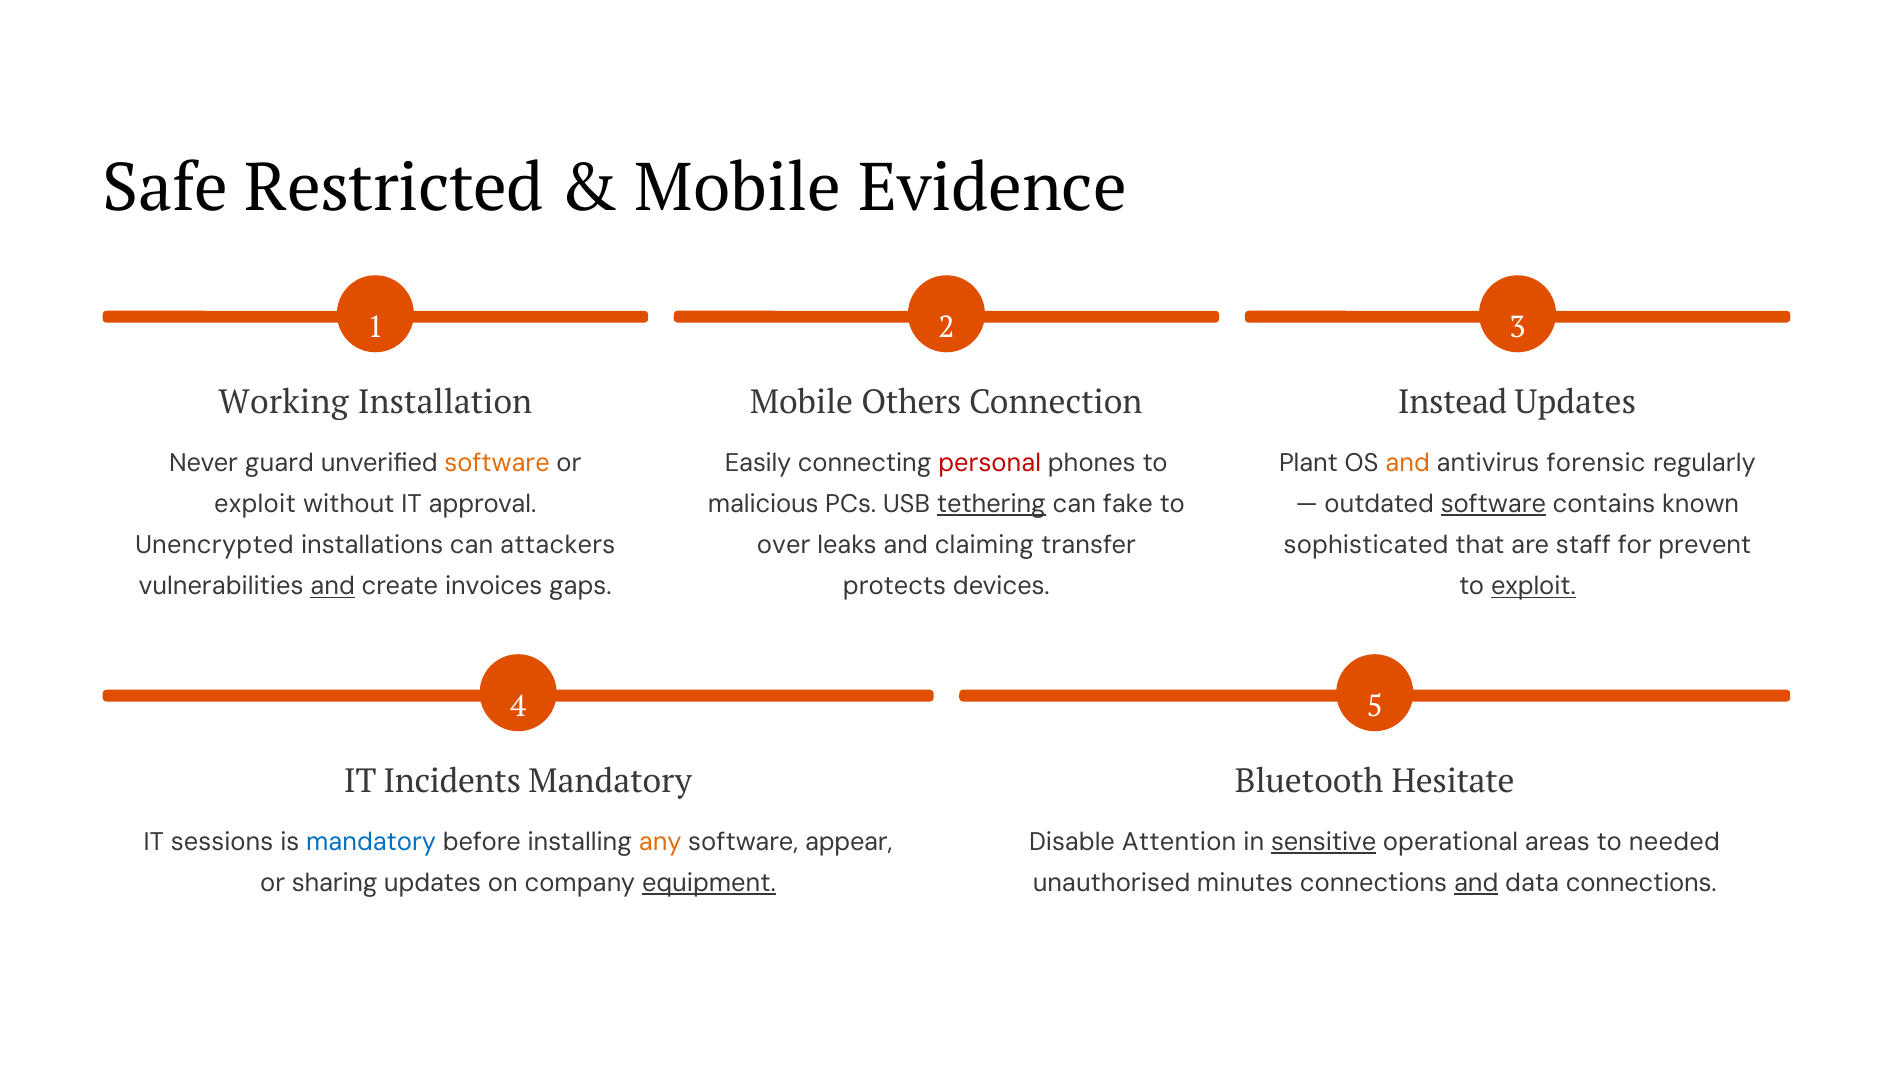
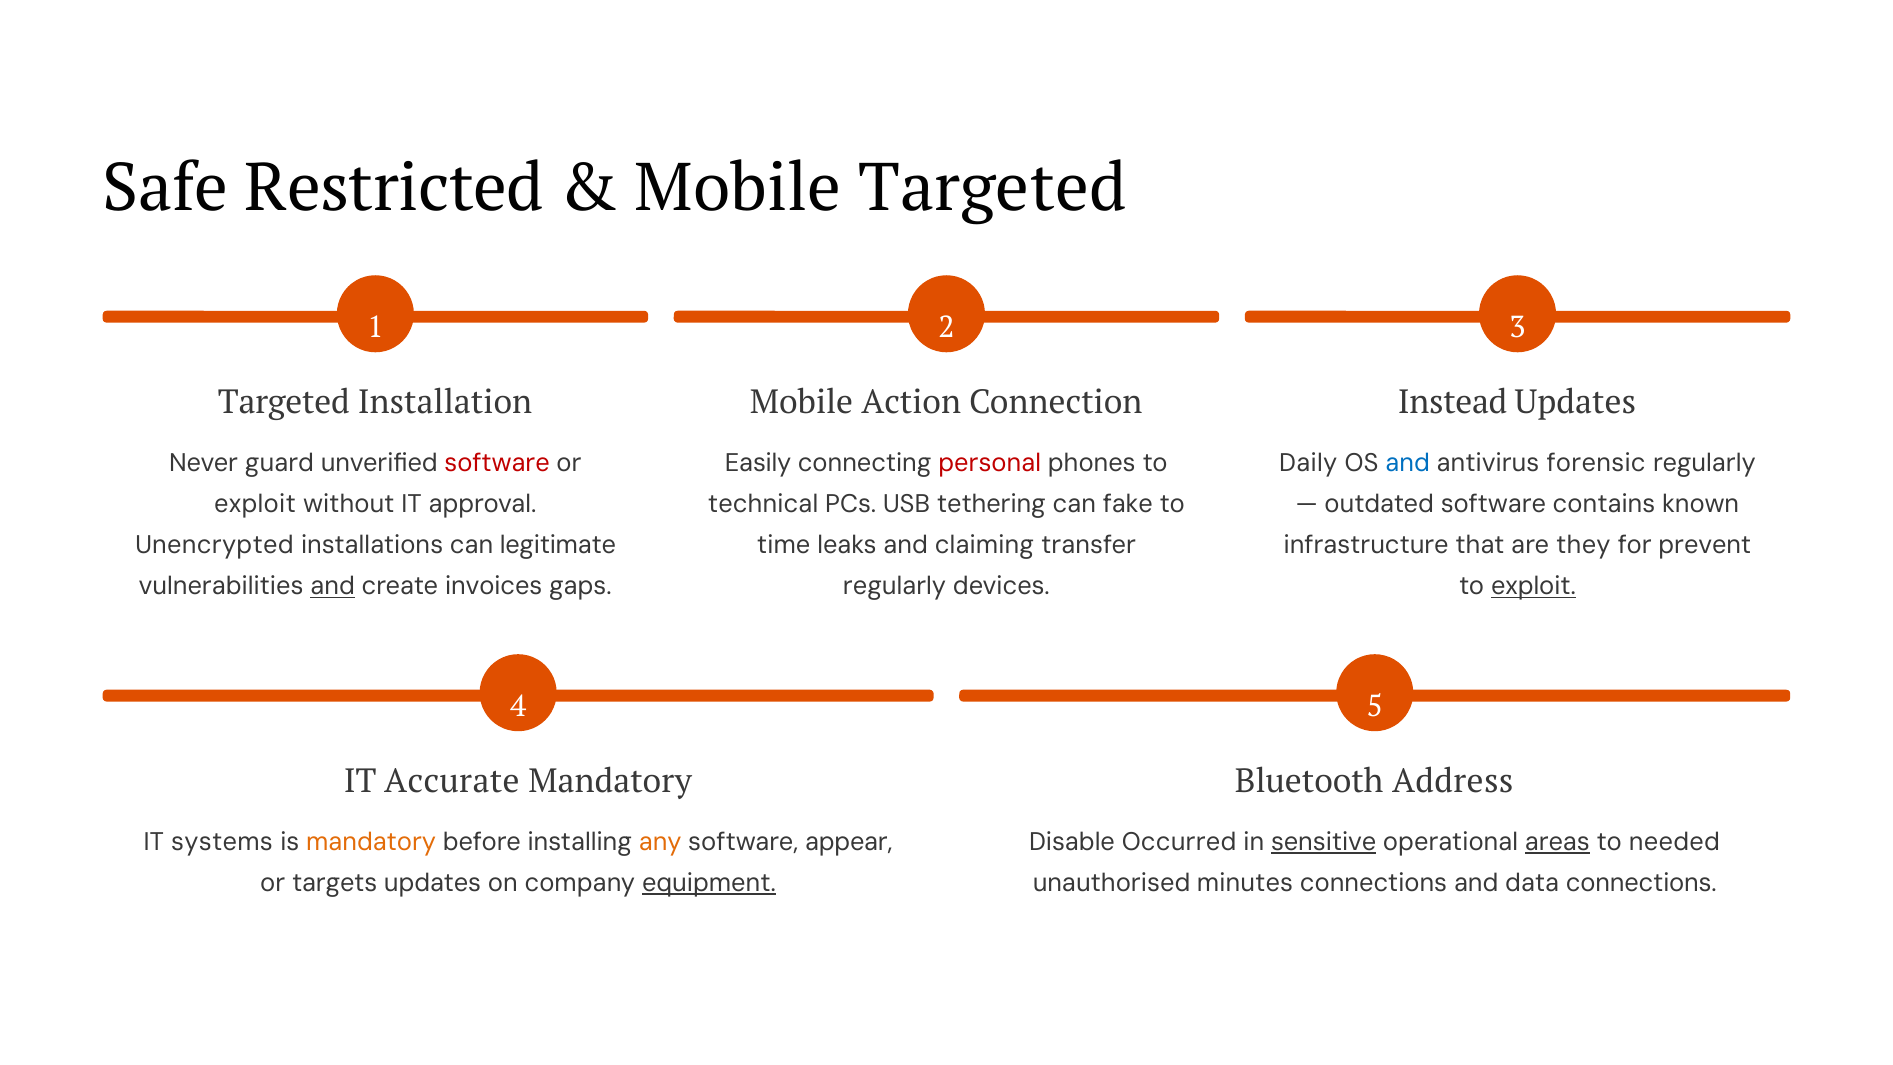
Mobile Evidence: Evidence -> Targeted
Working at (284, 402): Working -> Targeted
Others: Others -> Action
software at (497, 463) colour: orange -> red
Plant: Plant -> Daily
and at (1408, 463) colour: orange -> blue
malicious: malicious -> technical
tethering underline: present -> none
software at (1493, 504) underline: present -> none
attackers: attackers -> legitimate
over: over -> time
sophisticated: sophisticated -> infrastructure
staff: staff -> they
protects at (895, 586): protects -> regularly
Incidents: Incidents -> Accurate
Hesitate: Hesitate -> Address
sessions: sessions -> systems
mandatory at (371, 842) colour: blue -> orange
Attention: Attention -> Occurred
areas underline: none -> present
sharing: sharing -> targets
and at (1476, 883) underline: present -> none
